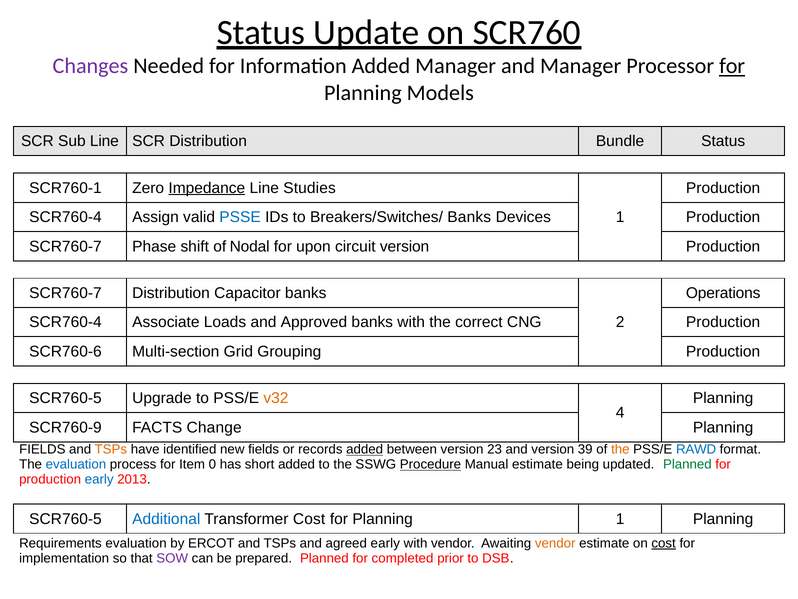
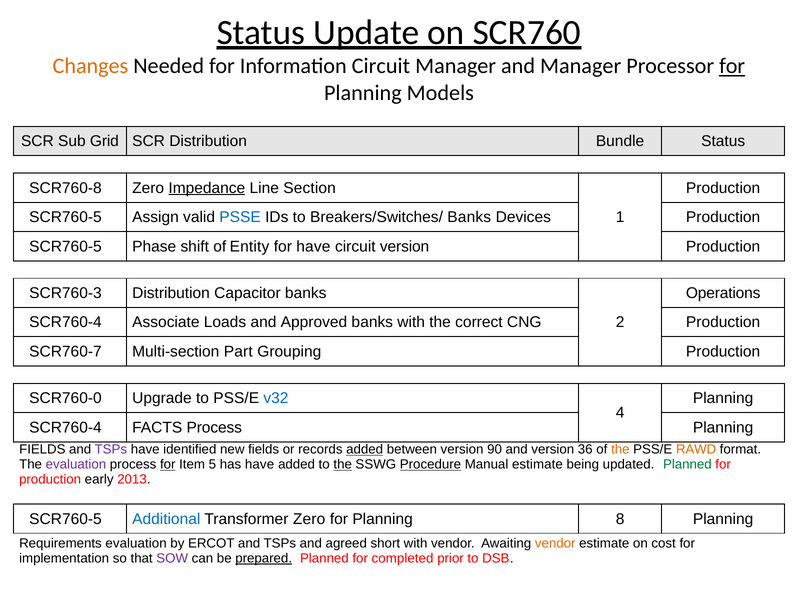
Changes colour: purple -> orange
Information Added: Added -> Circuit
Sub Line: Line -> Grid
SCR760-1: SCR760-1 -> SCR760-8
Studies: Studies -> Section
SCR760-4 at (65, 217): SCR760-4 -> SCR760-5
SCR760-7 at (65, 246): SCR760-7 -> SCR760-5
Nodal: Nodal -> Entity
for upon: upon -> have
SCR760-7 at (65, 293): SCR760-7 -> SCR760-3
SCR760-6: SCR760-6 -> SCR760-7
Grid: Grid -> Part
SCR760-5 at (65, 398): SCR760-5 -> SCR760-0
v32 colour: orange -> blue
SCR760-9 at (65, 427): SCR760-9 -> SCR760-4
FACTS Change: Change -> Process
TSPs at (111, 449) colour: orange -> purple
23: 23 -> 90
39: 39 -> 36
RAWD colour: blue -> orange
evaluation at (76, 464) colour: blue -> purple
for at (168, 464) underline: none -> present
0: 0 -> 5
has short: short -> have
the at (343, 464) underline: none -> present
early at (99, 479) colour: blue -> black
Transformer Cost: Cost -> Zero
Planning 1: 1 -> 8
agreed early: early -> short
cost at (664, 543) underline: present -> none
prepared underline: none -> present
